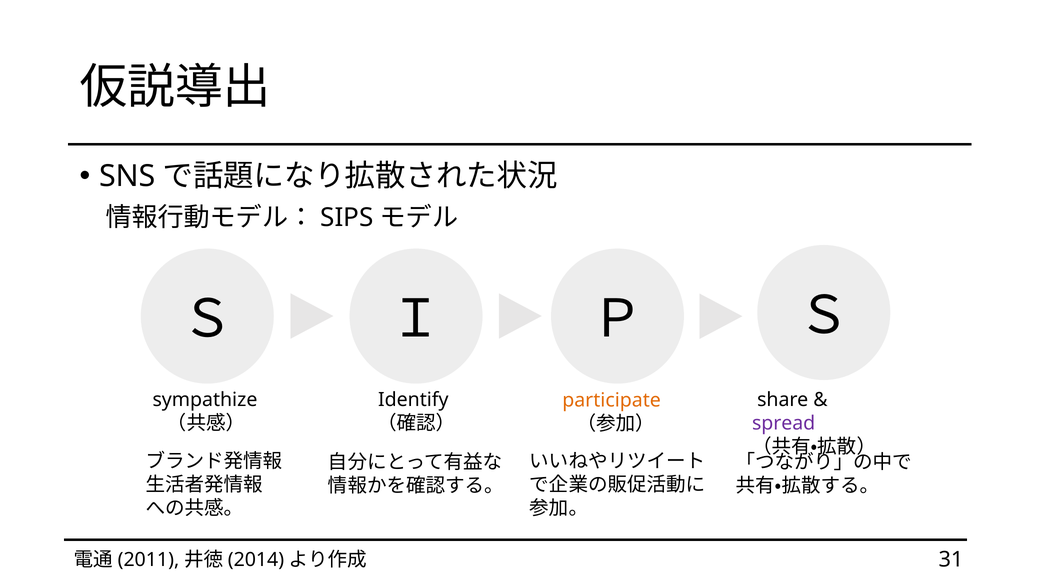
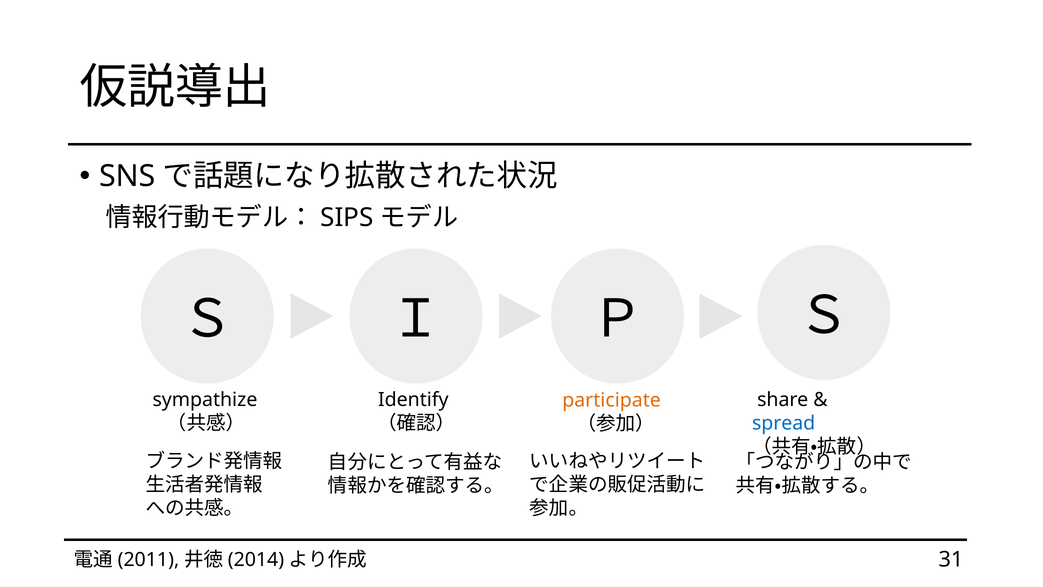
spread colour: purple -> blue
